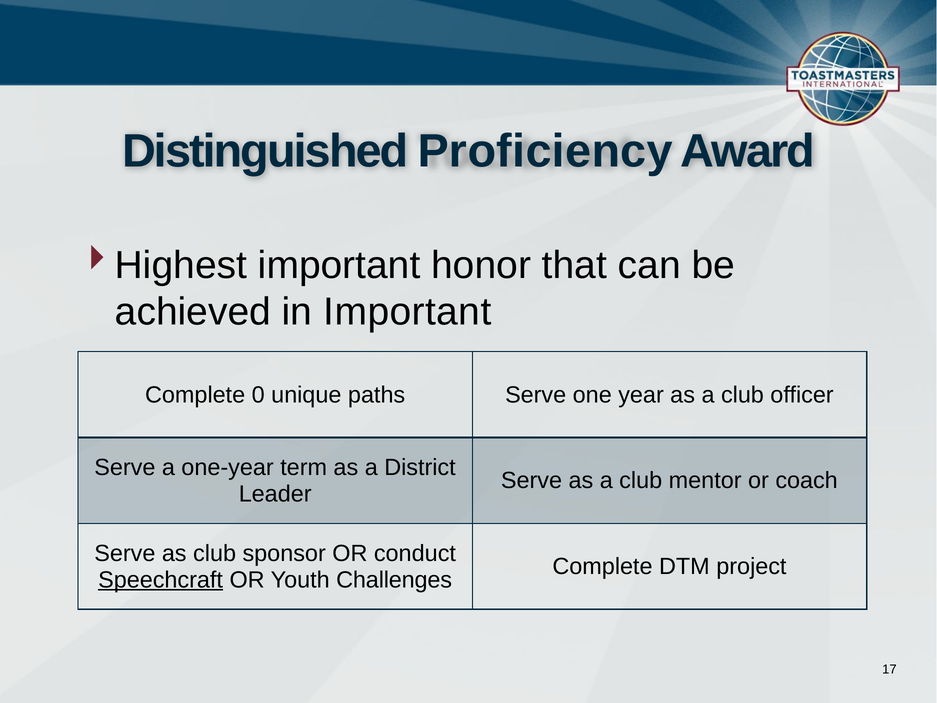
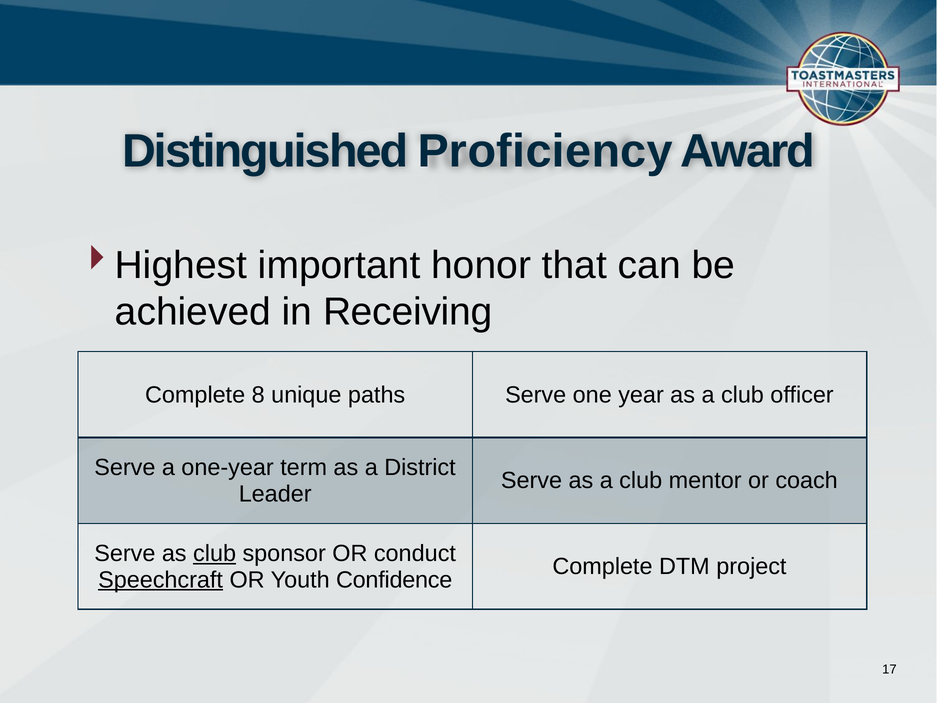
in Important: Important -> Receiving
0: 0 -> 8
club at (215, 553) underline: none -> present
Challenges: Challenges -> Confidence
